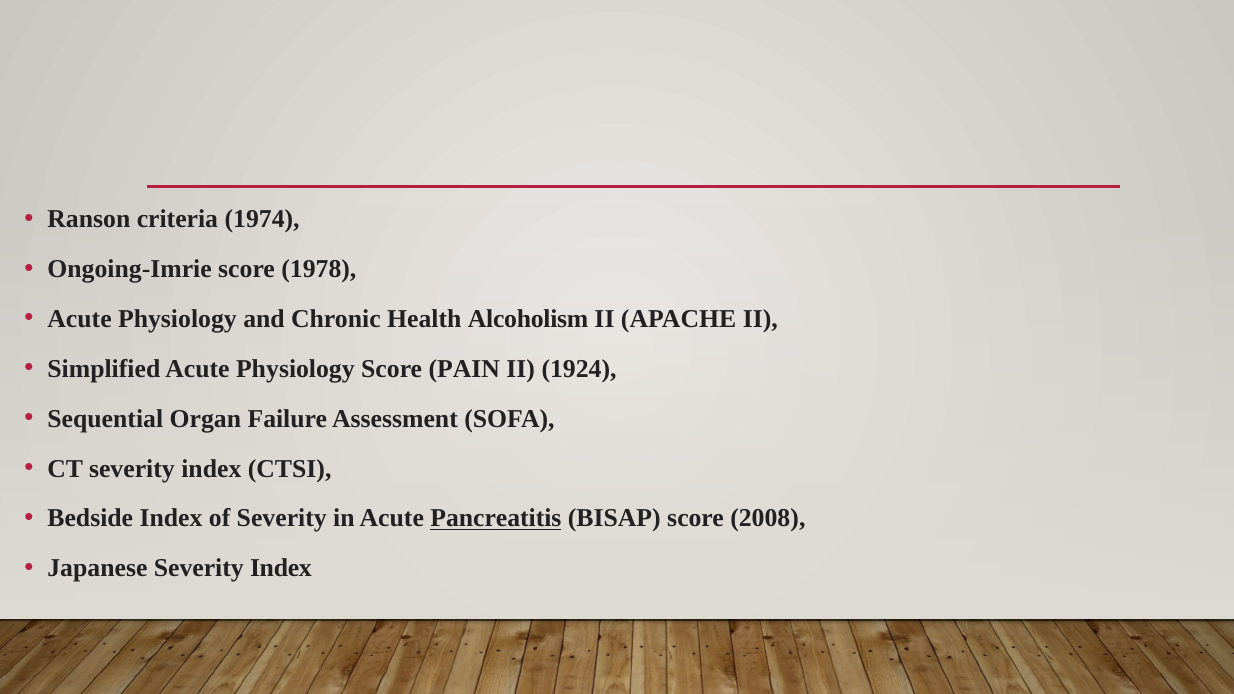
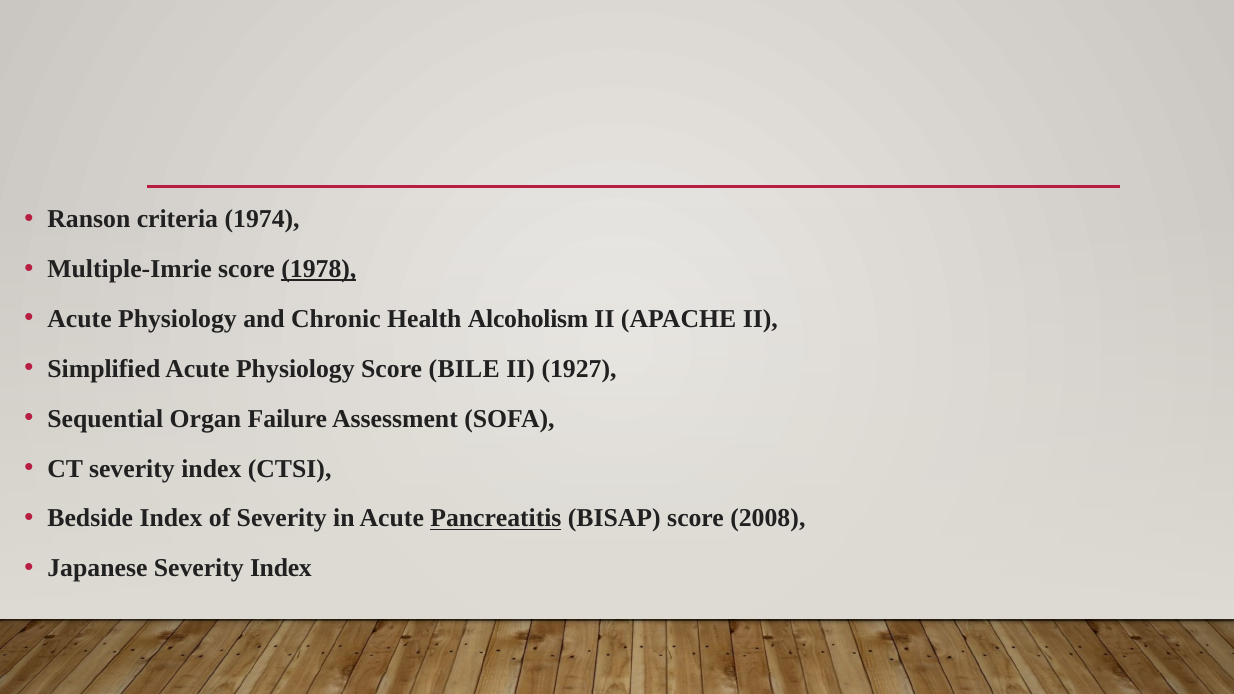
Ongoing-Imrie: Ongoing-Imrie -> Multiple-Imrie
1978 underline: none -> present
PAIN: PAIN -> BILE
1924: 1924 -> 1927
